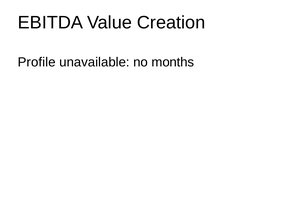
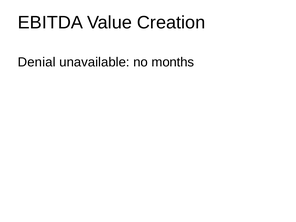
Profile: Profile -> Denial
